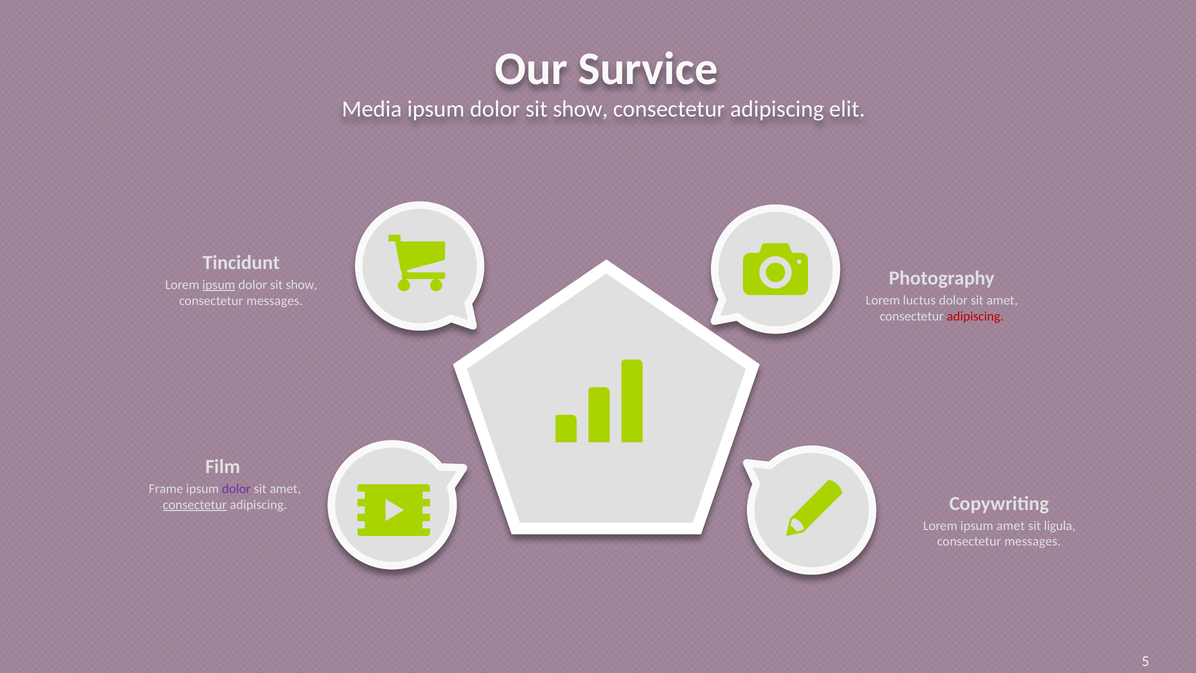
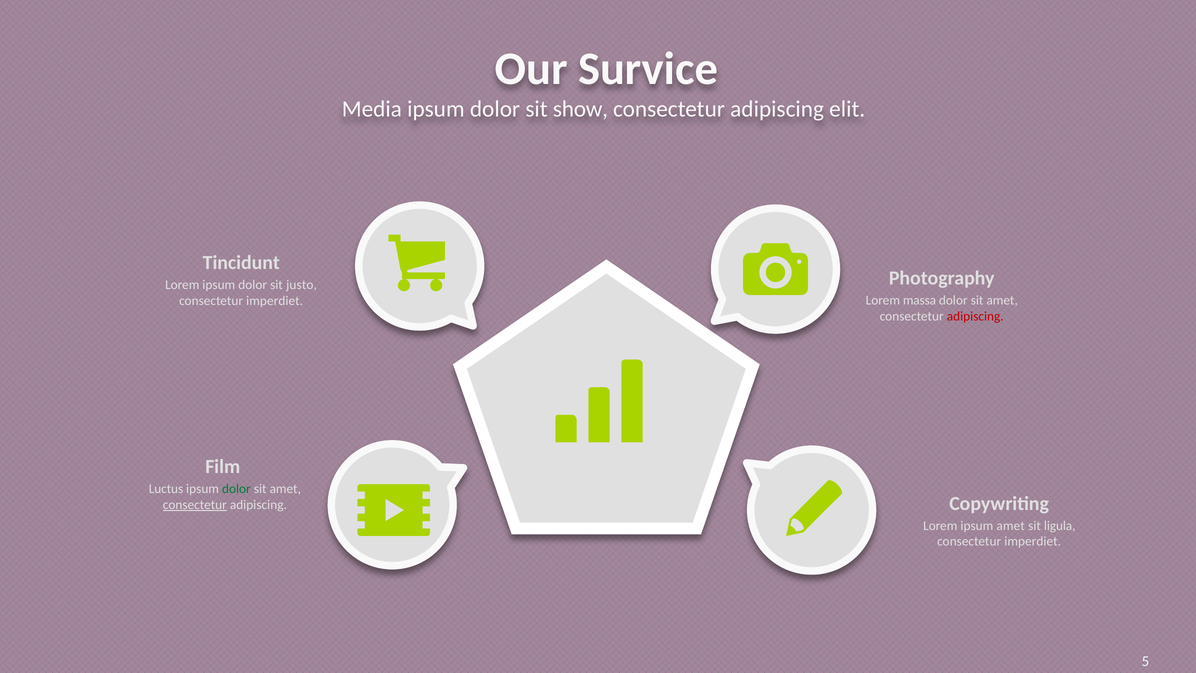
ipsum at (219, 285) underline: present -> none
show at (302, 285): show -> justo
luctus: luctus -> massa
messages at (275, 301): messages -> imperdiet
Frame: Frame -> Luctus
dolor at (236, 489) colour: purple -> green
messages at (1033, 541): messages -> imperdiet
